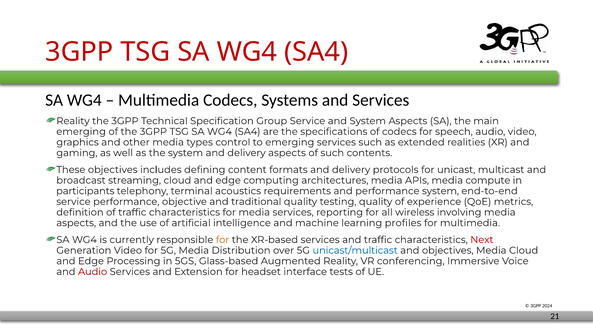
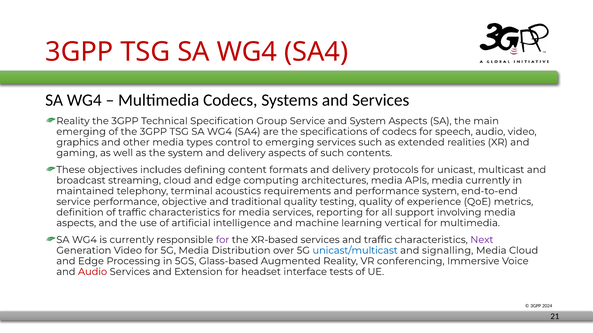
media compute: compute -> currently
participants: participants -> maintained
wireless: wireless -> support
profiles: profiles -> vertical
for at (223, 240) colour: orange -> purple
Next colour: red -> purple
and objectives: objectives -> signalling
